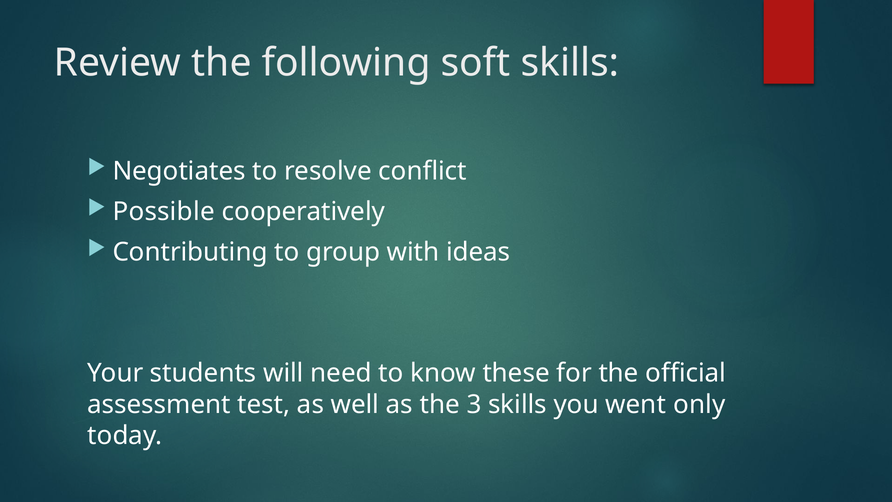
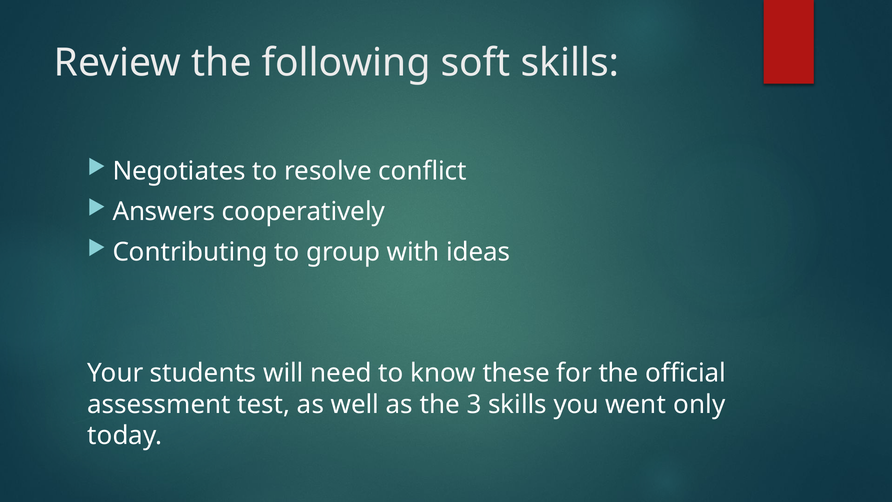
Possible: Possible -> Answers
